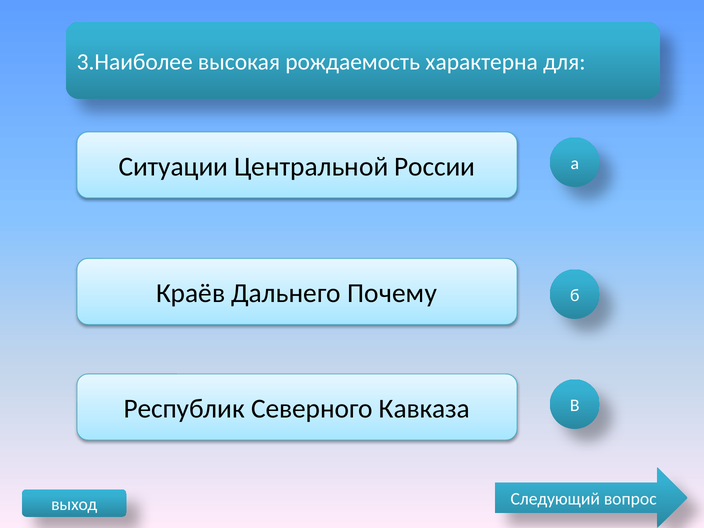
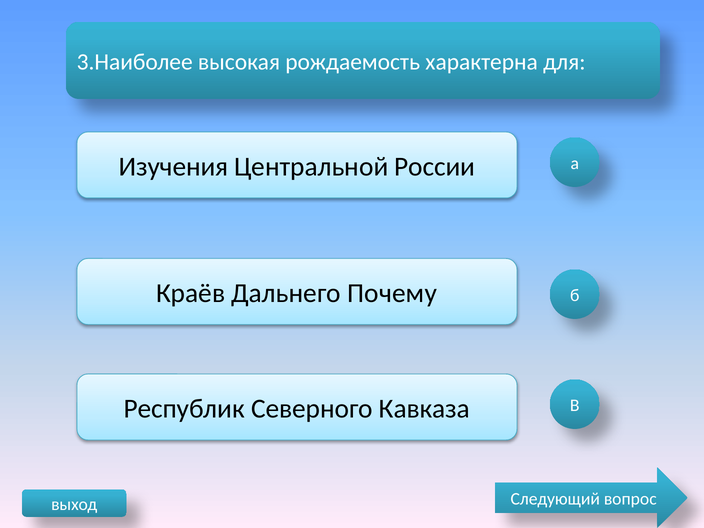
Ситуации: Ситуации -> Изучения
